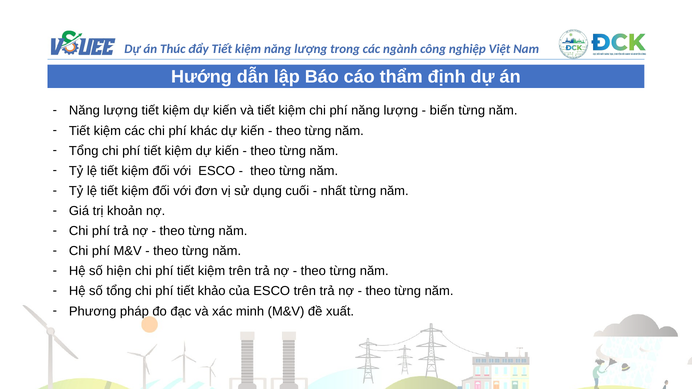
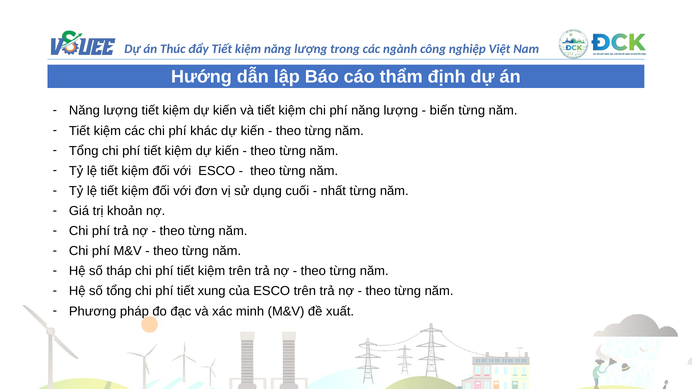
hiện: hiện -> tháp
khảo: khảo -> xung
